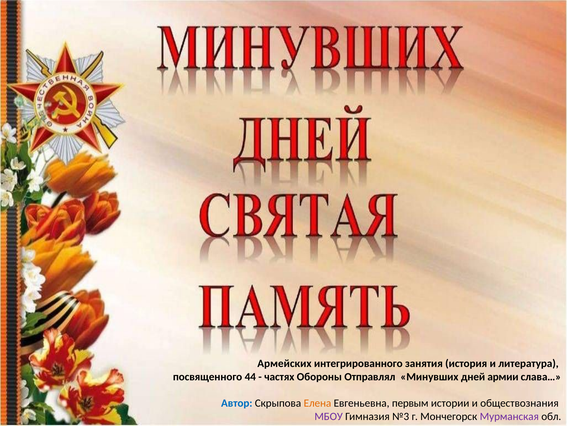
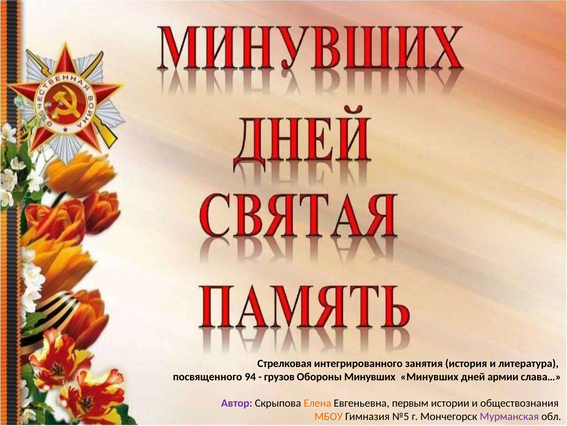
Армейских: Армейских -> Стрелковая
44: 44 -> 94
частях: частях -> грузов
Обороны Отправлял: Отправлял -> Минувших
Автор colour: blue -> purple
МБОУ colour: purple -> orange
№3: №3 -> №5
